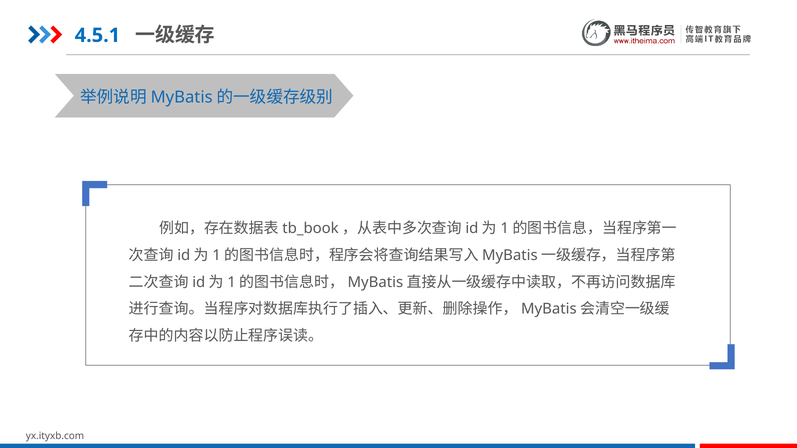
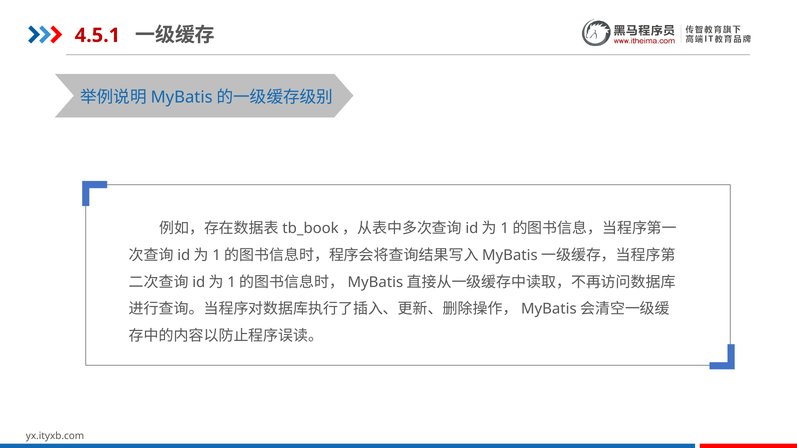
4.5.1 colour: blue -> red
